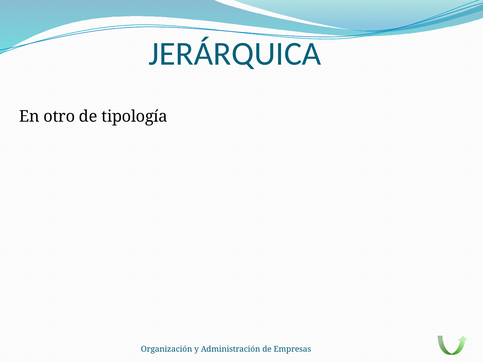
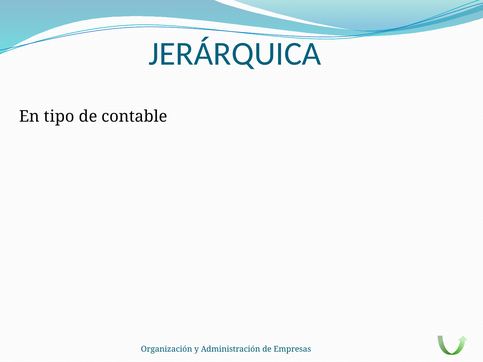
otro: otro -> tipo
tipología: tipología -> contable
